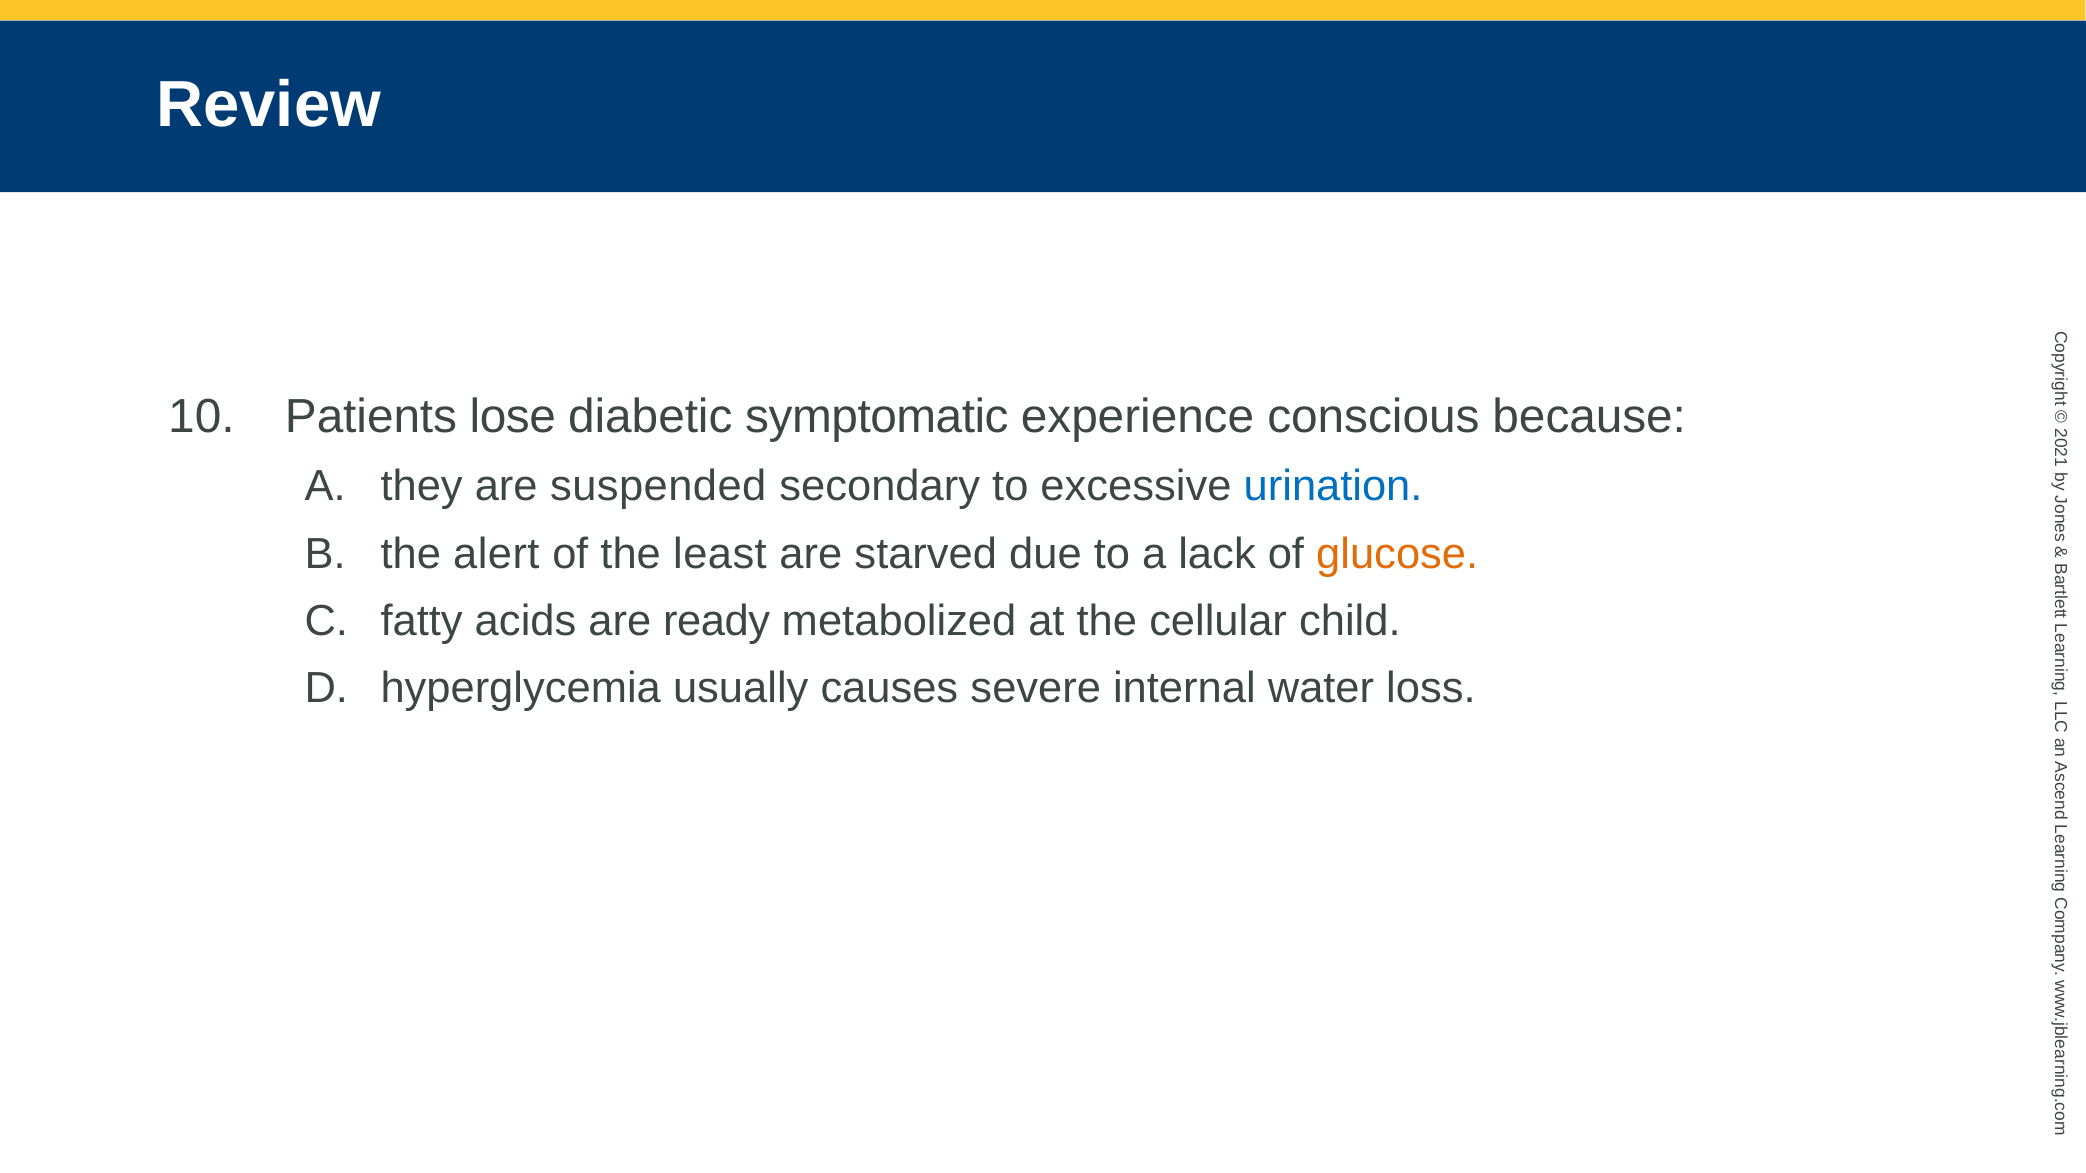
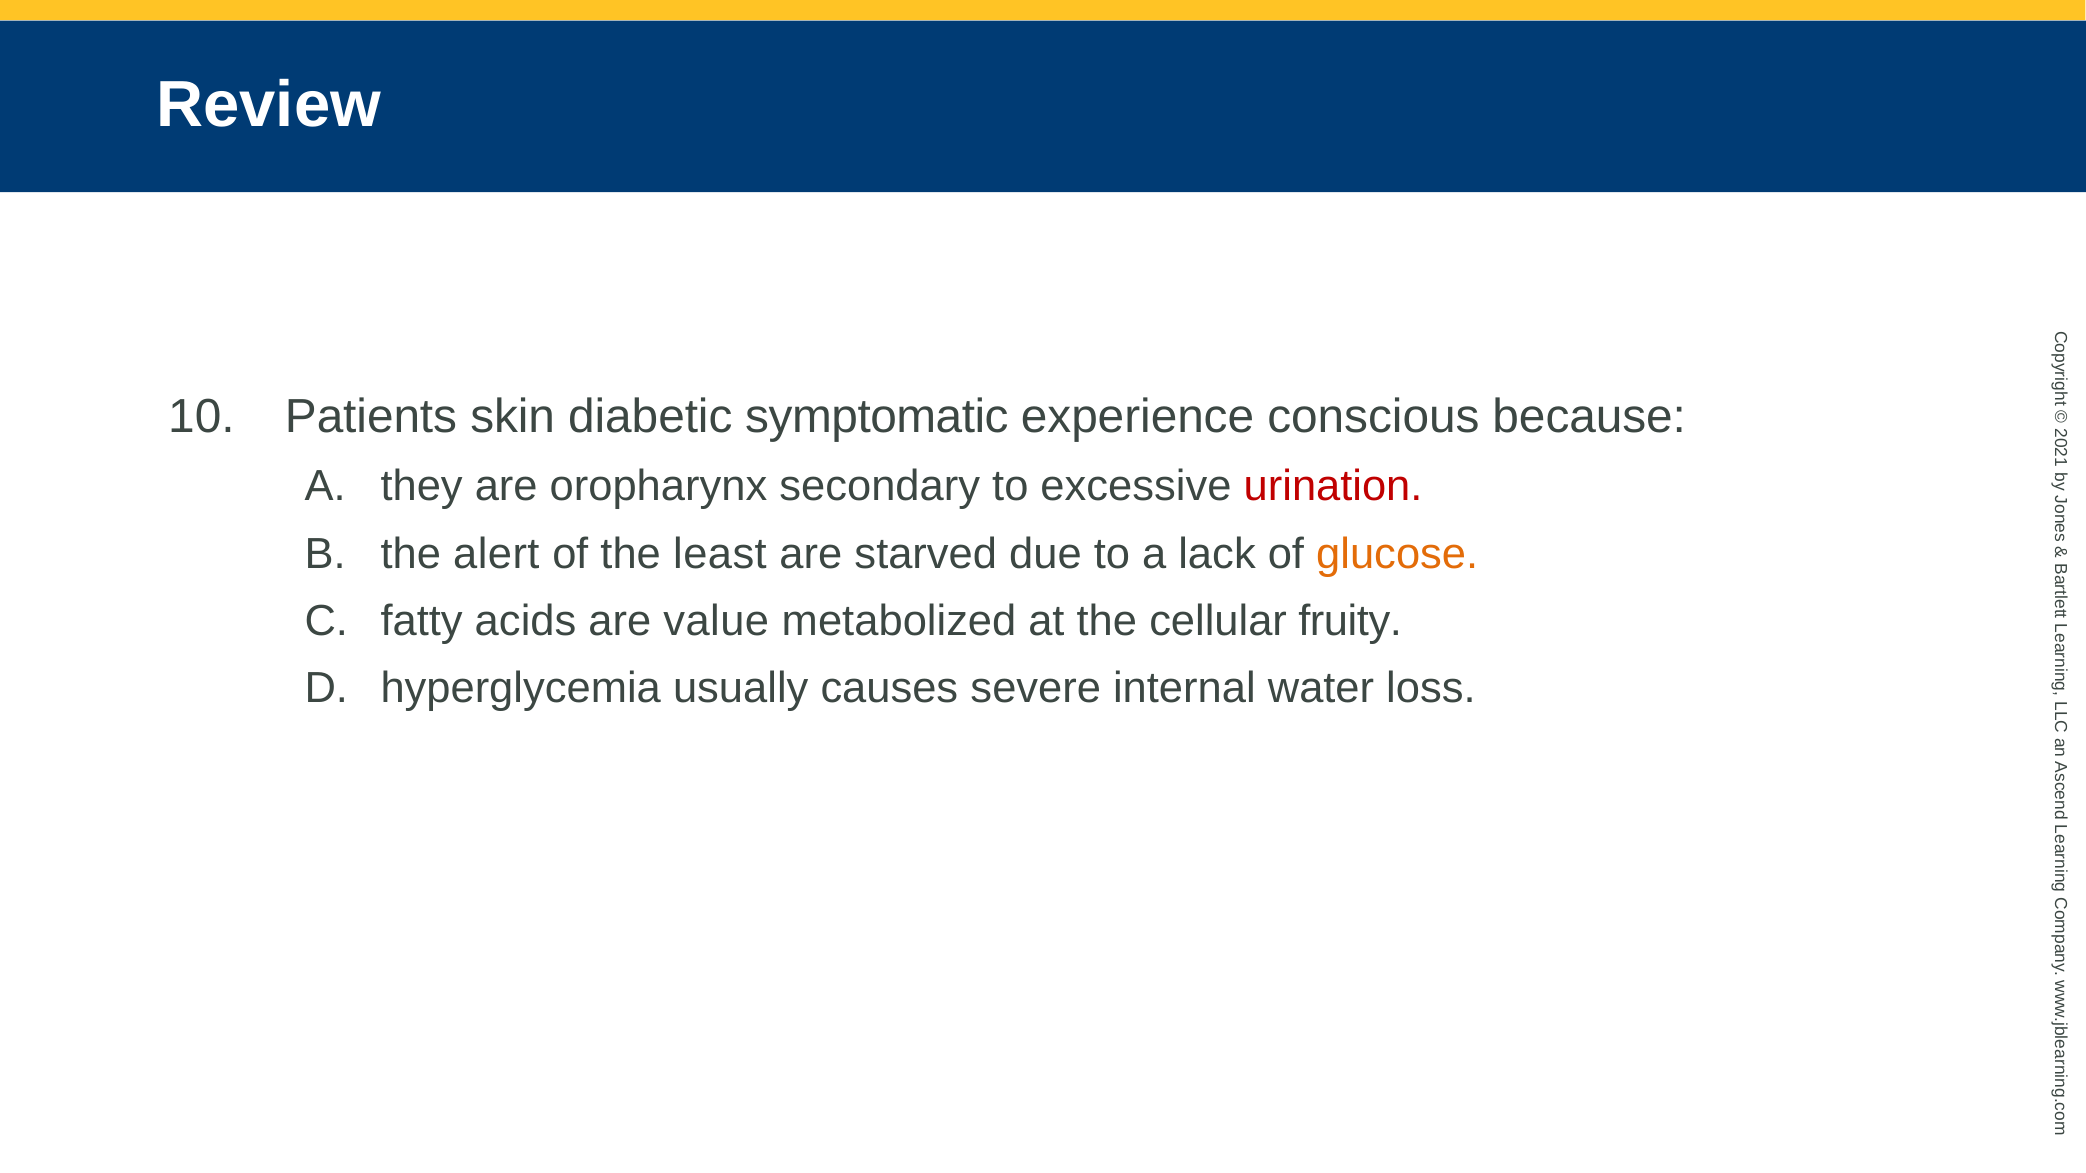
lose: lose -> skin
suspended: suspended -> oropharynx
urination colour: blue -> red
ready: ready -> value
child: child -> fruity
